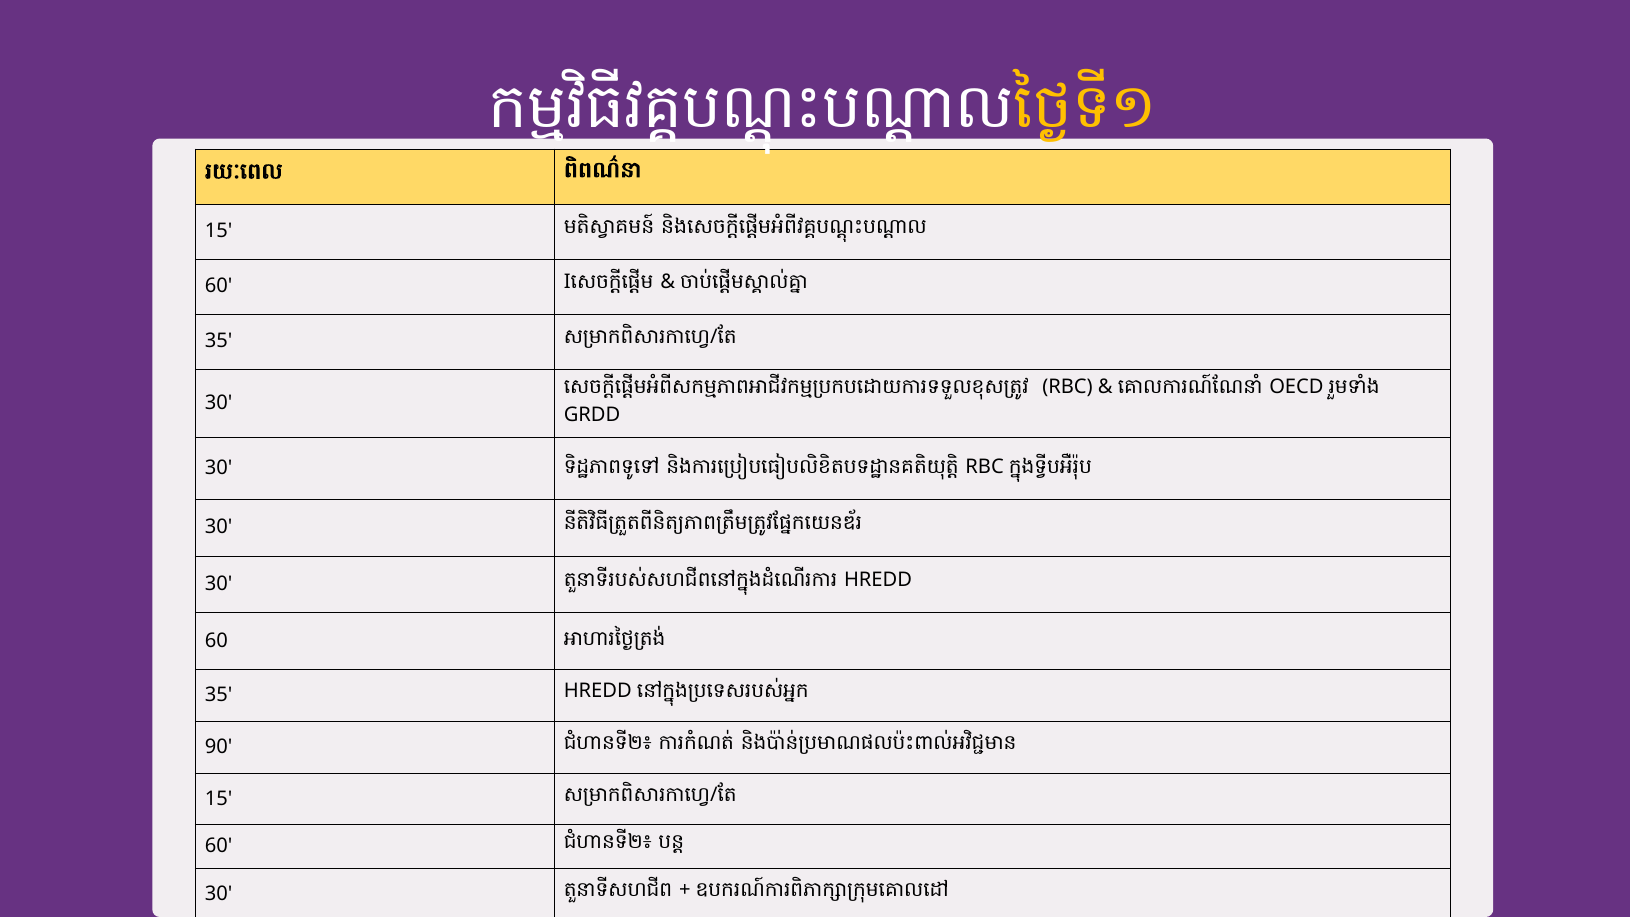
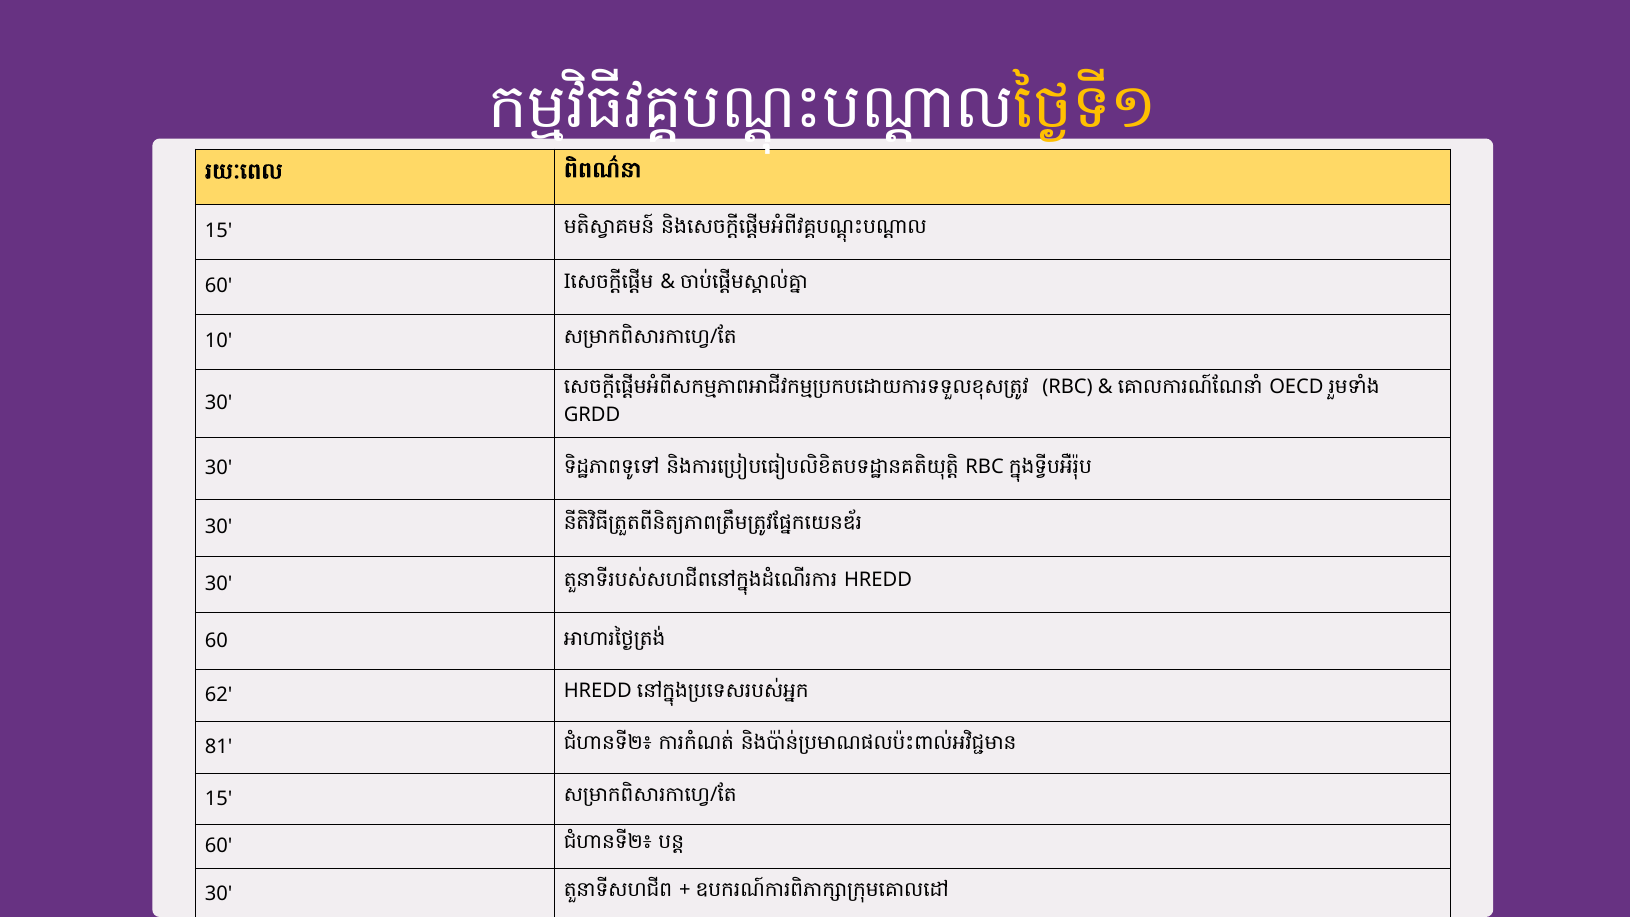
35 at (219, 341): 35 -> 10
35 at (219, 695): 35 -> 62
90: 90 -> 81
